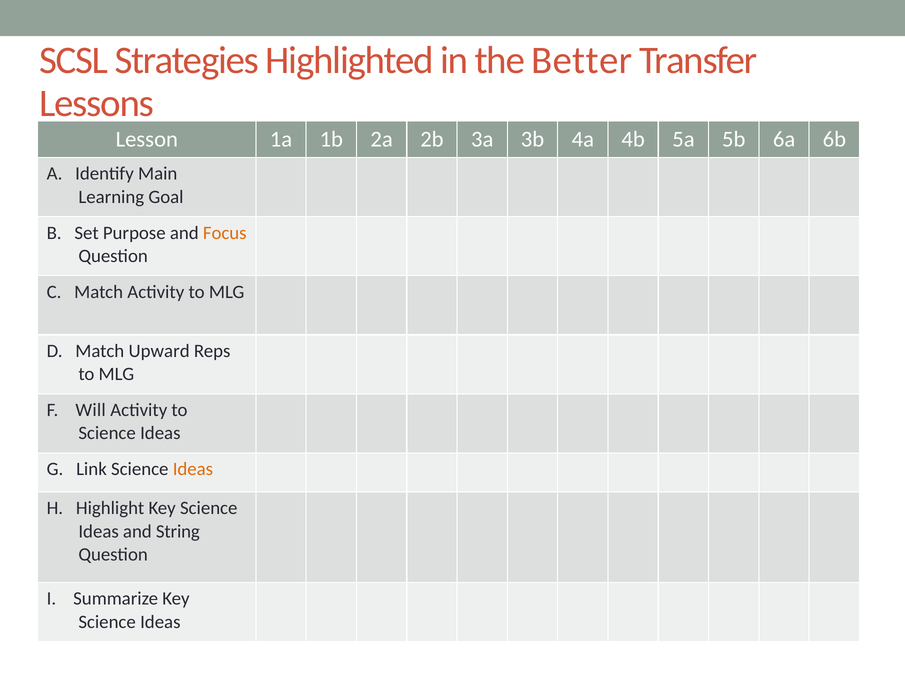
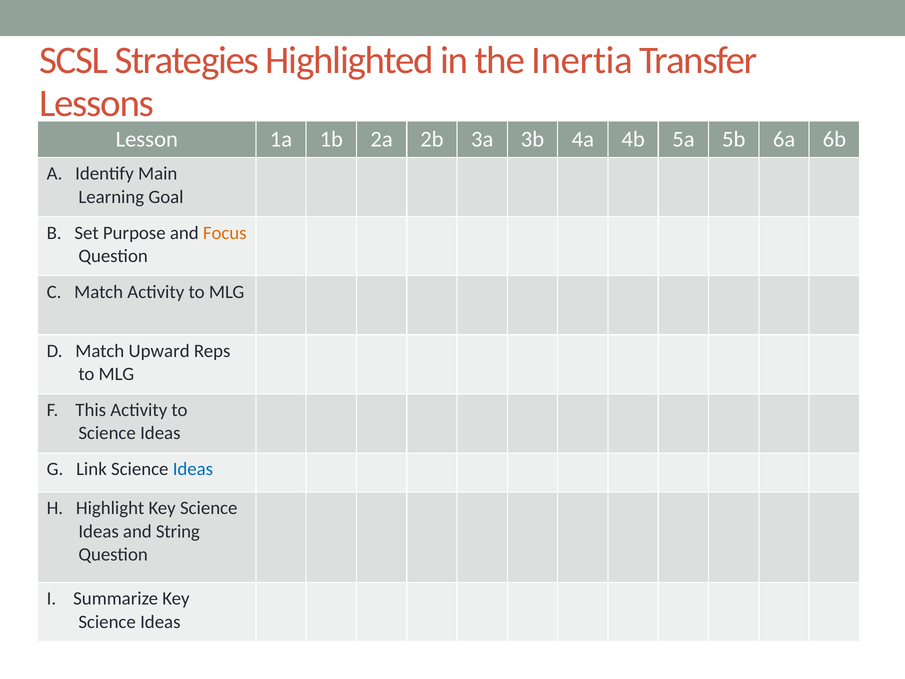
Better: Better -> Inertia
Will: Will -> This
Ideas at (193, 469) colour: orange -> blue
